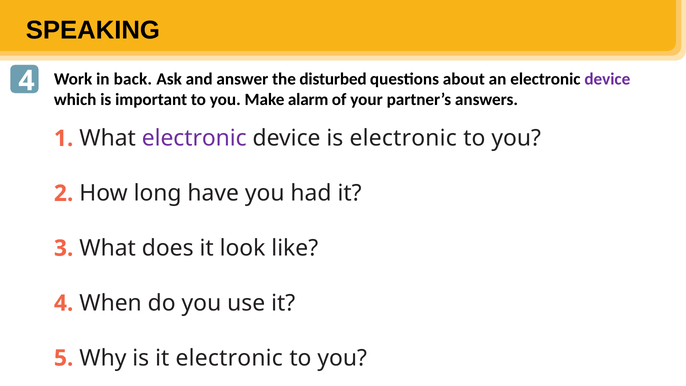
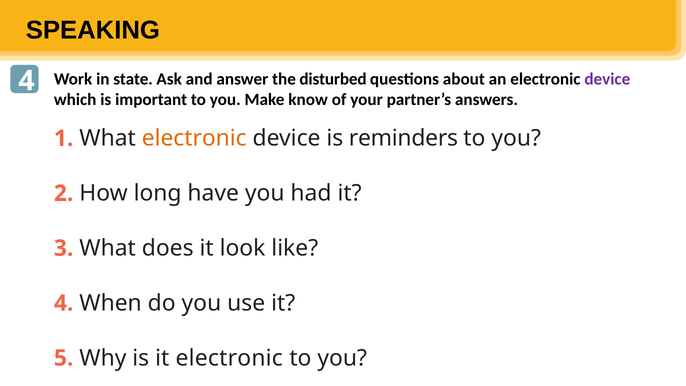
back: back -> state
alarm: alarm -> know
electronic at (194, 138) colour: purple -> orange
is electronic: electronic -> reminders
